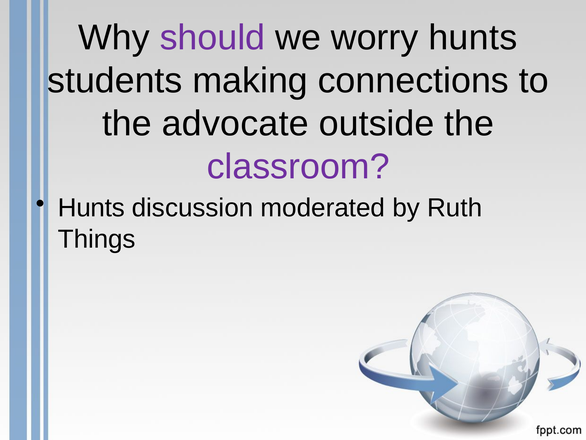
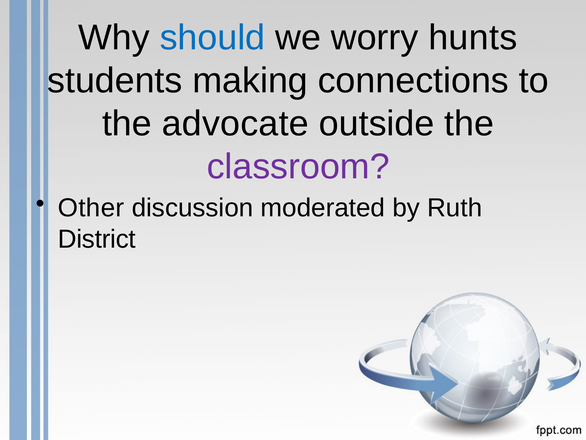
should colour: purple -> blue
Hunts at (91, 208): Hunts -> Other
Things: Things -> District
